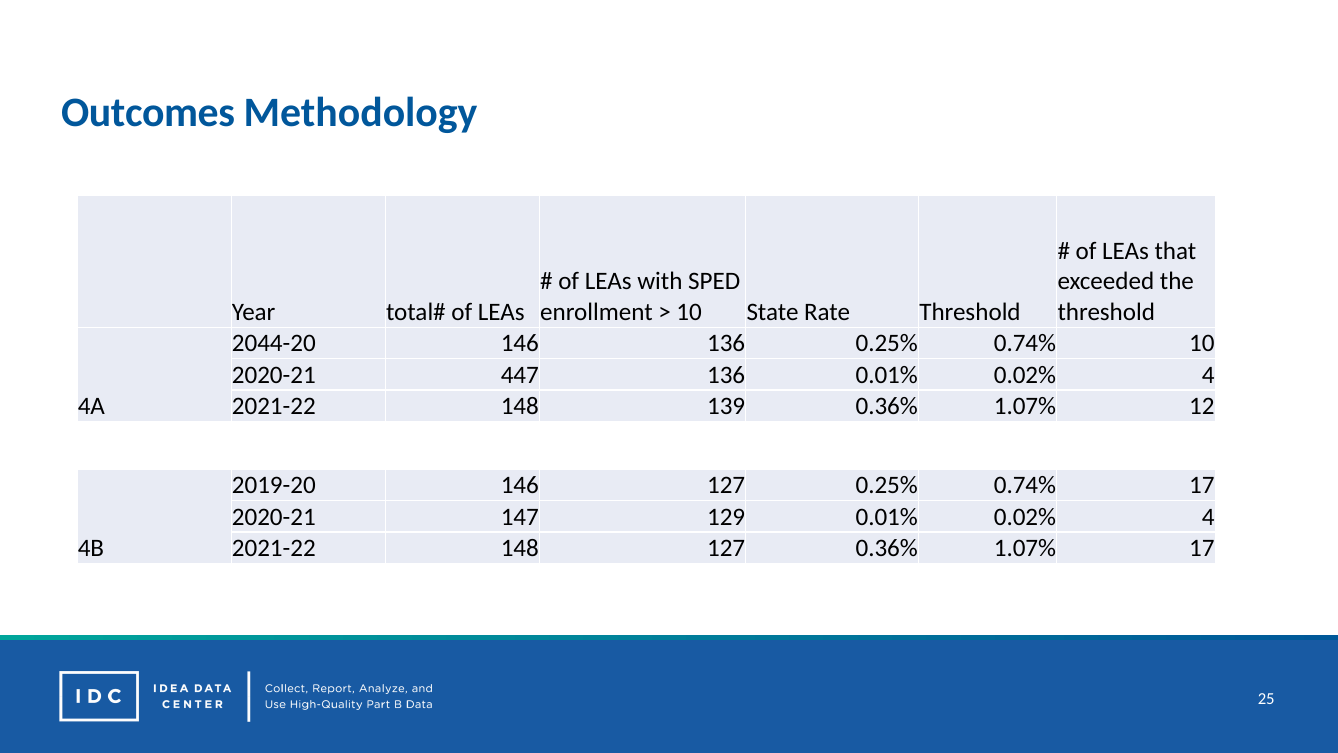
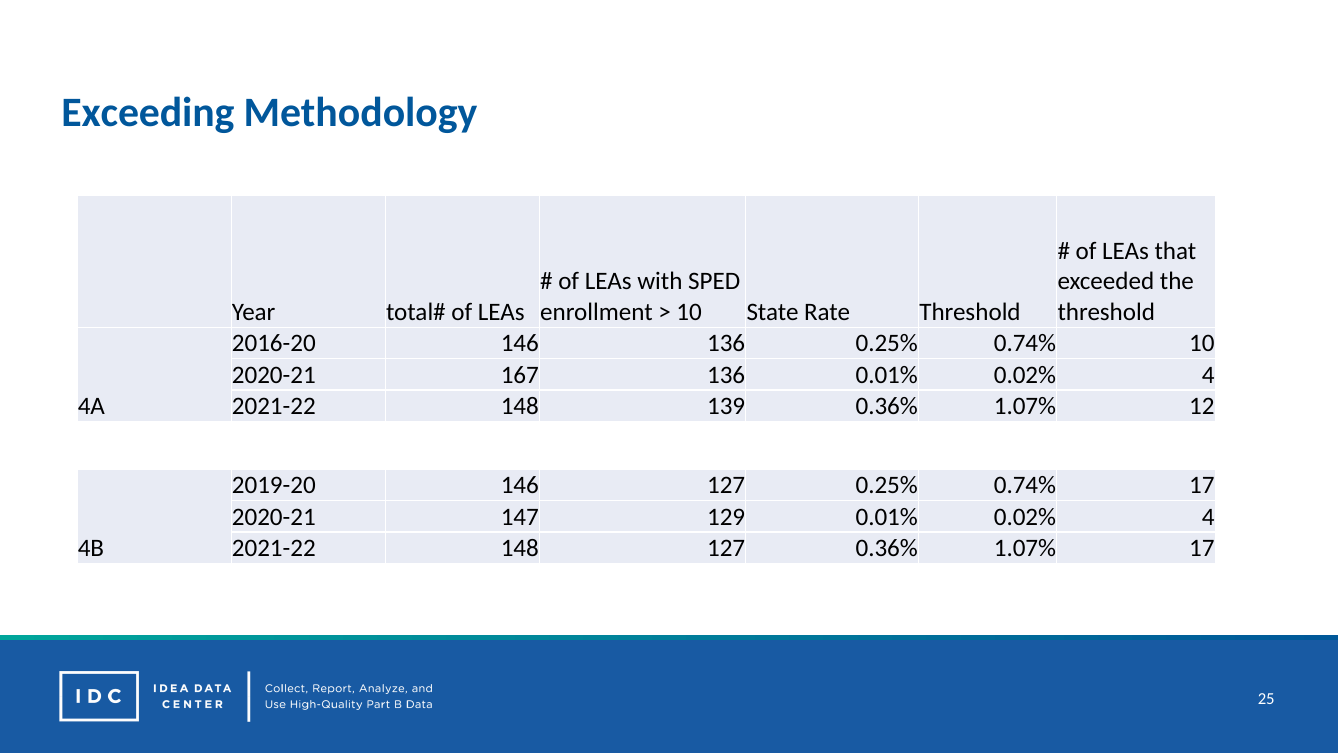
Outcomes: Outcomes -> Exceeding
2044-20: 2044-20 -> 2016-20
447: 447 -> 167
